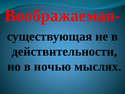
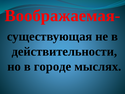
ночью: ночью -> городе
